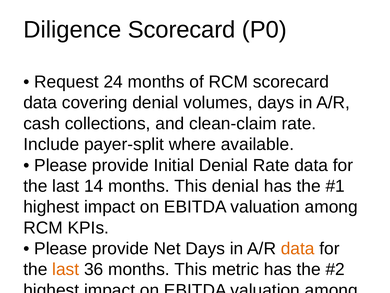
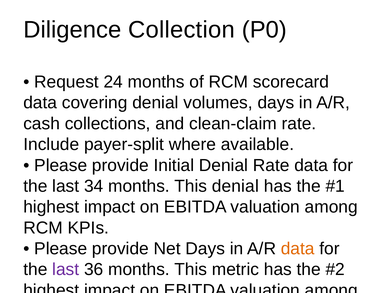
Diligence Scorecard: Scorecard -> Collection
14: 14 -> 34
last at (66, 269) colour: orange -> purple
